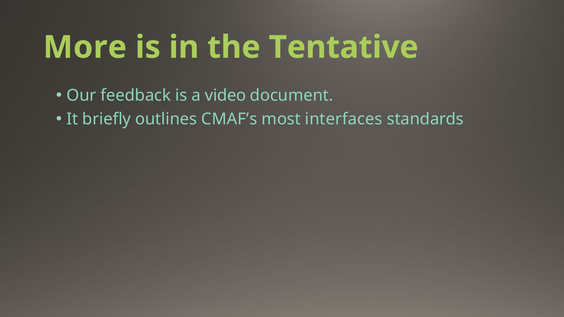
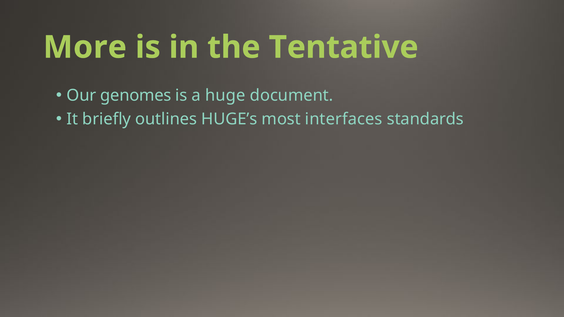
feedback: feedback -> genomes
video: video -> huge
CMAF’s: CMAF’s -> HUGE’s
